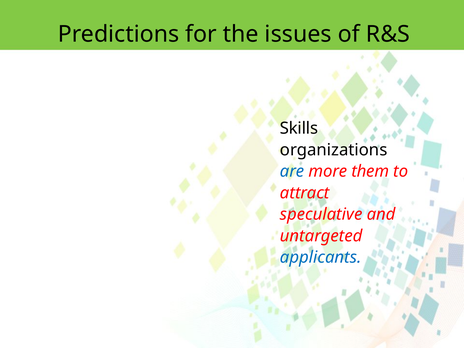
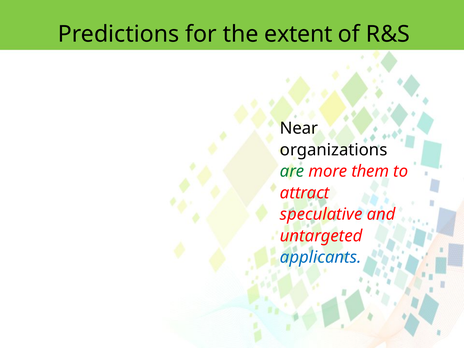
issues: issues -> extent
Skills: Skills -> Near
are colour: blue -> green
